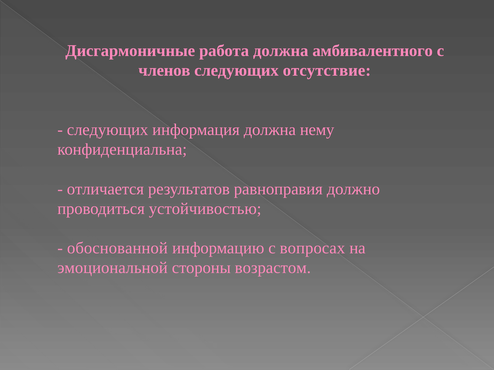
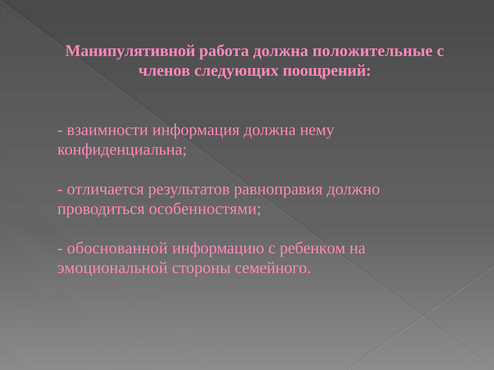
Дисгармоничные: Дисгармоничные -> Манипулятивной
амбивалентного: амбивалентного -> положительные
отсутствие: отсутствие -> поощрений
следующих at (108, 130): следующих -> взаимности
устойчивостью: устойчивостью -> особенностями
вопросах: вопросах -> ребенком
возрастом: возрастом -> семейного
